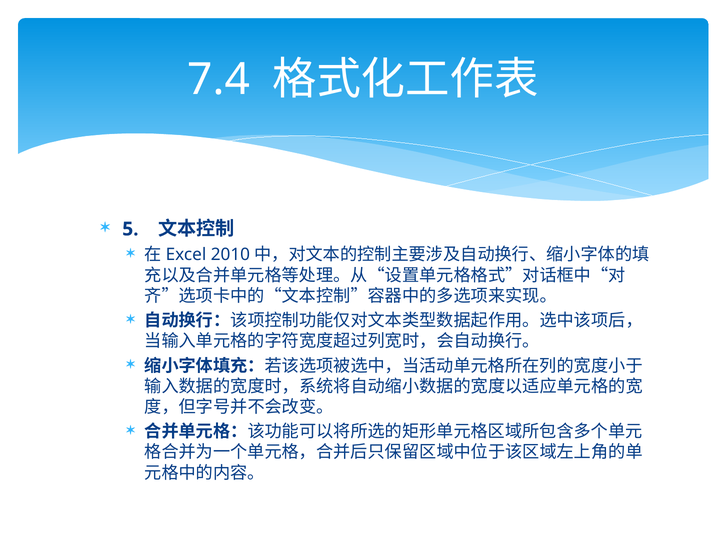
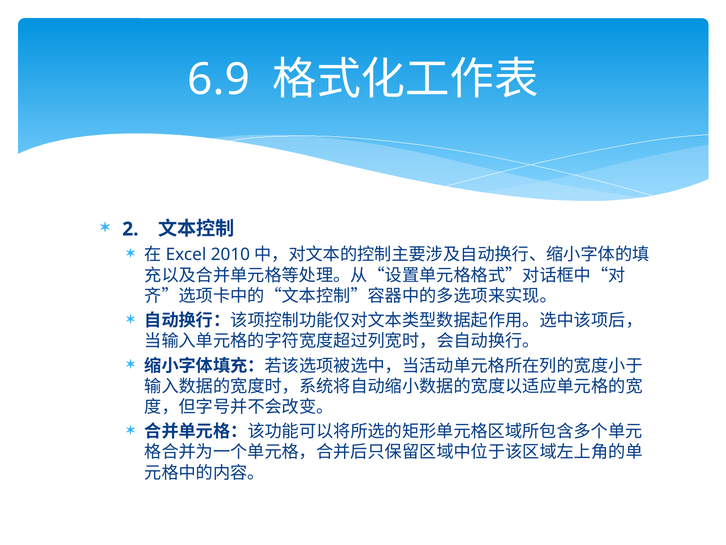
7.4: 7.4 -> 6.9
5: 5 -> 2
